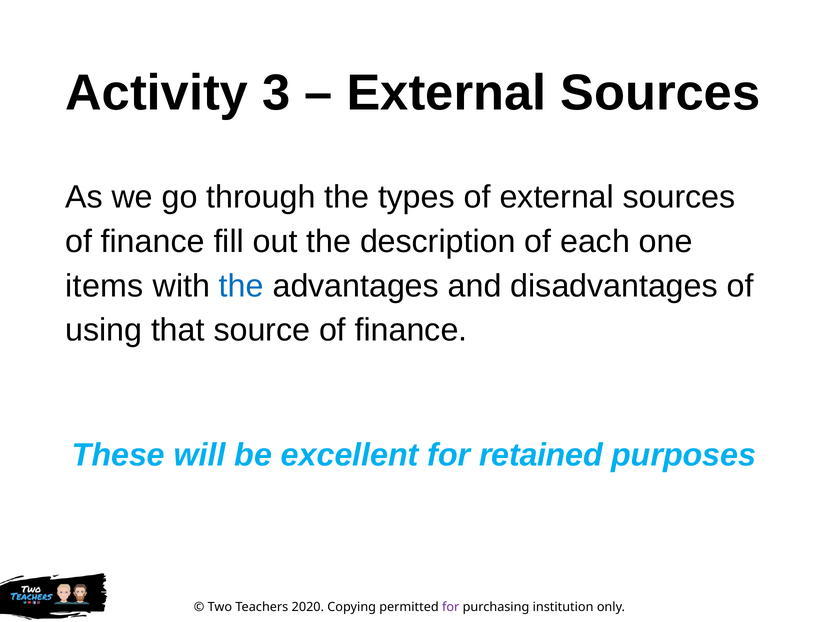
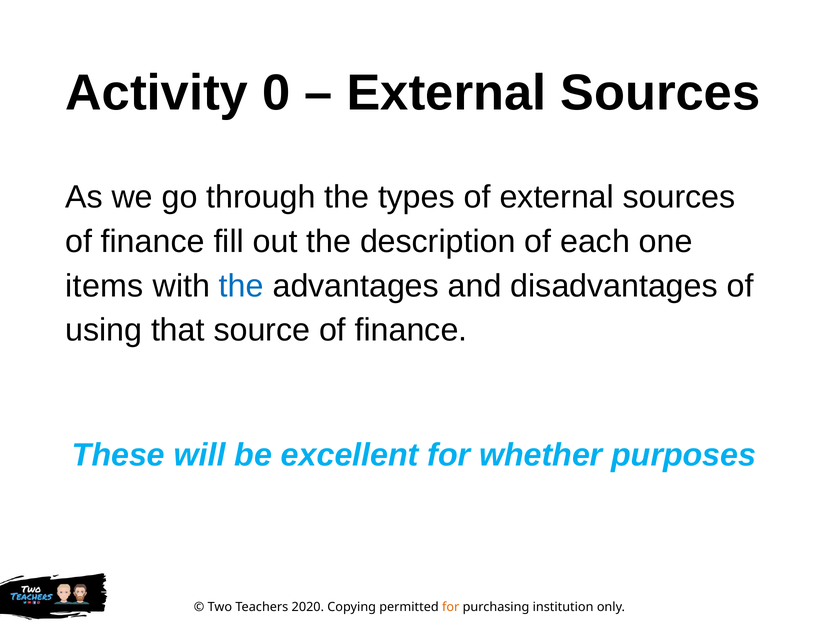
3: 3 -> 0
retained: retained -> whether
for at (451, 607) colour: purple -> orange
